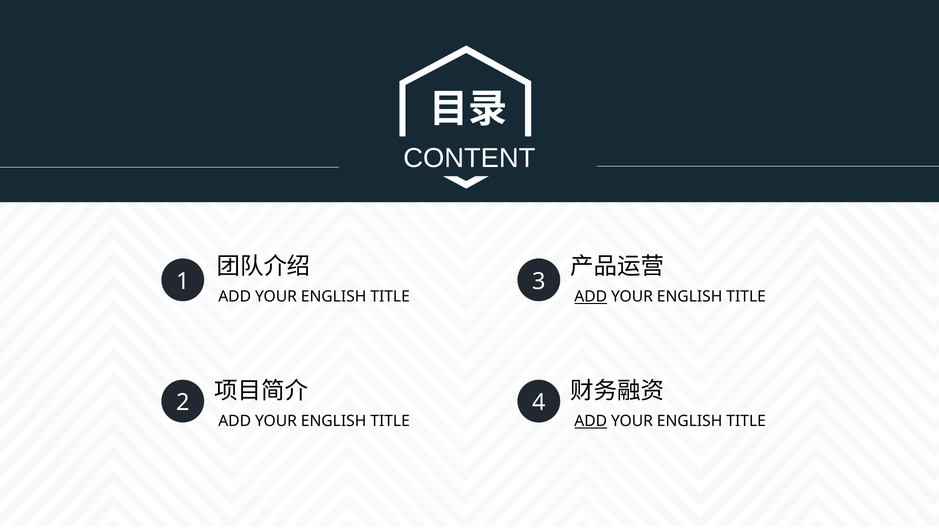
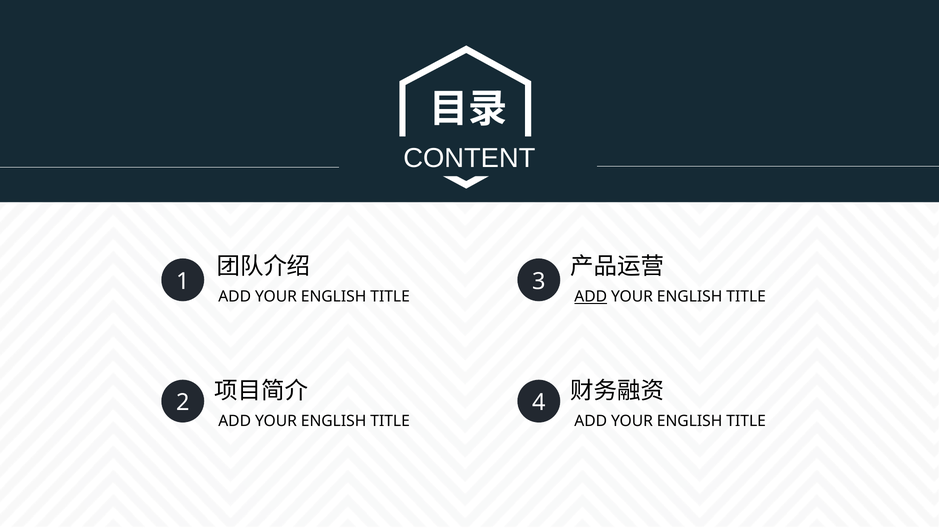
ADD at (591, 421) underline: present -> none
